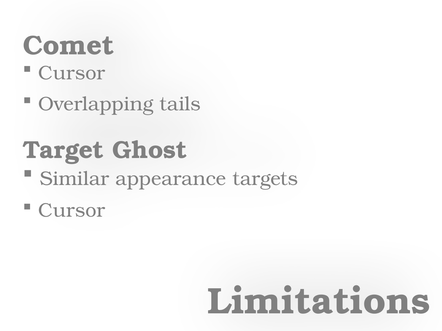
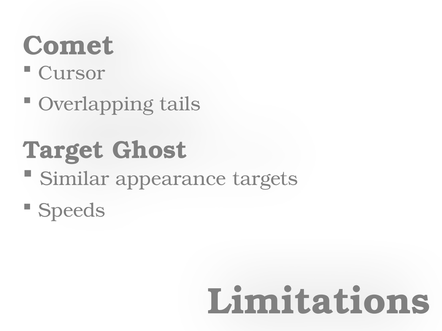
Cursor at (72, 211): Cursor -> Speeds
